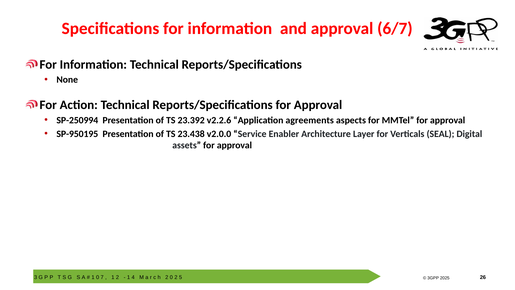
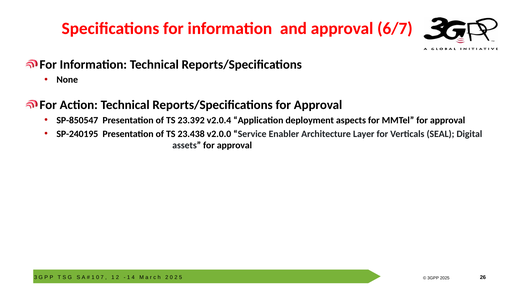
SP-250994: SP-250994 -> SP-850547
v2.2.6: v2.2.6 -> v2.0.4
agreements: agreements -> deployment
SP-950195: SP-950195 -> SP-240195
